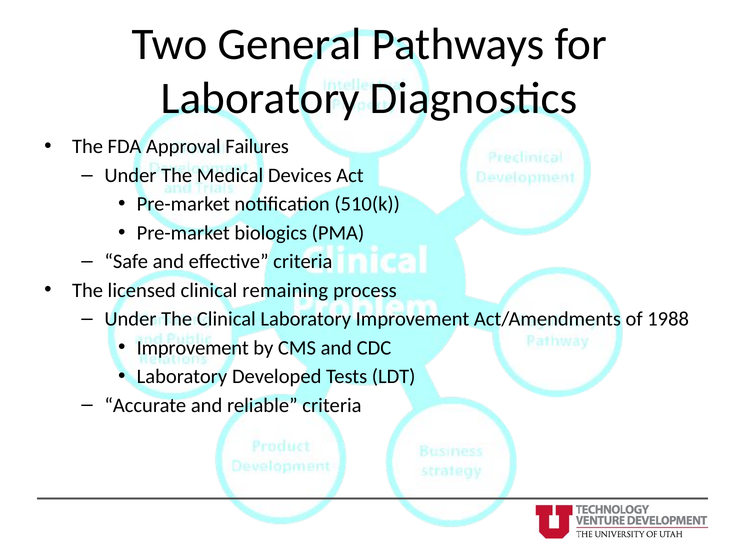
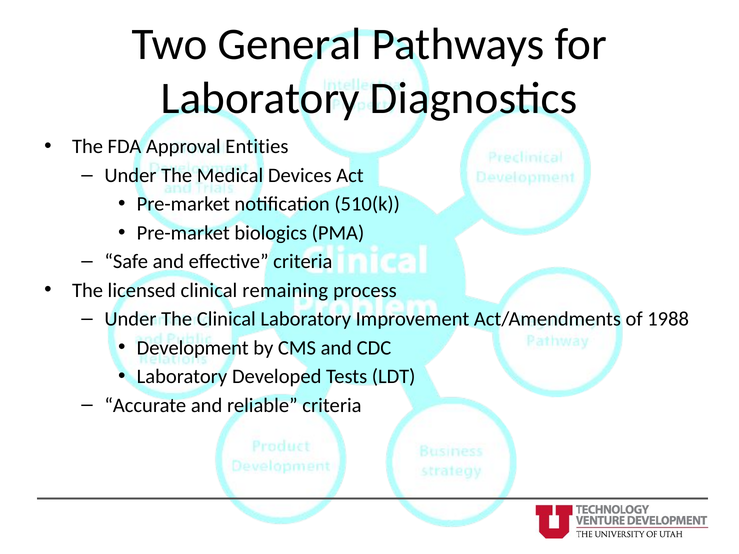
Failures: Failures -> Entities
Improvement at (193, 348): Improvement -> Development
